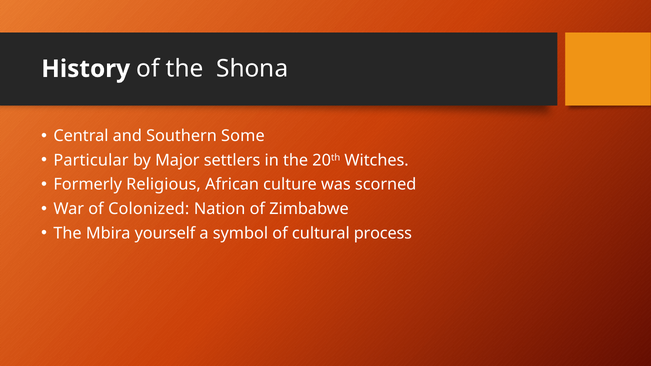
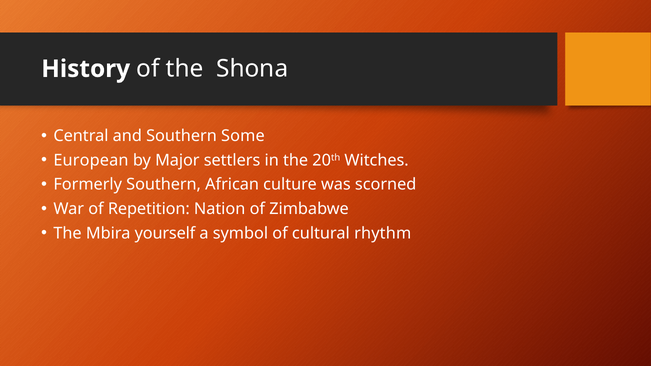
Particular: Particular -> European
Formerly Religious: Religious -> Southern
Colonized: Colonized -> Repetition
process: process -> rhythm
